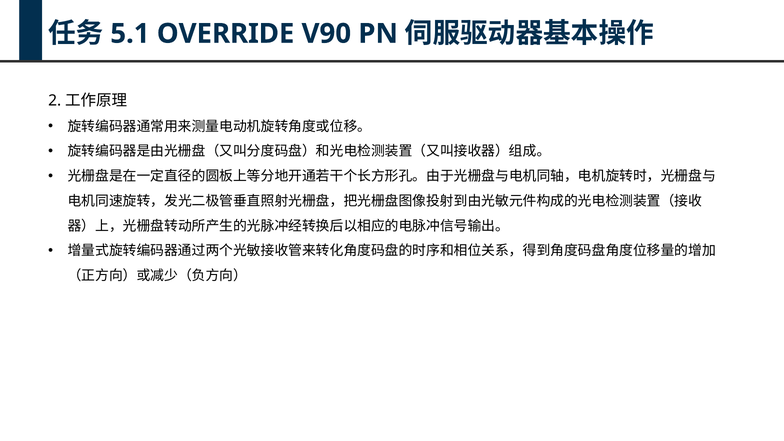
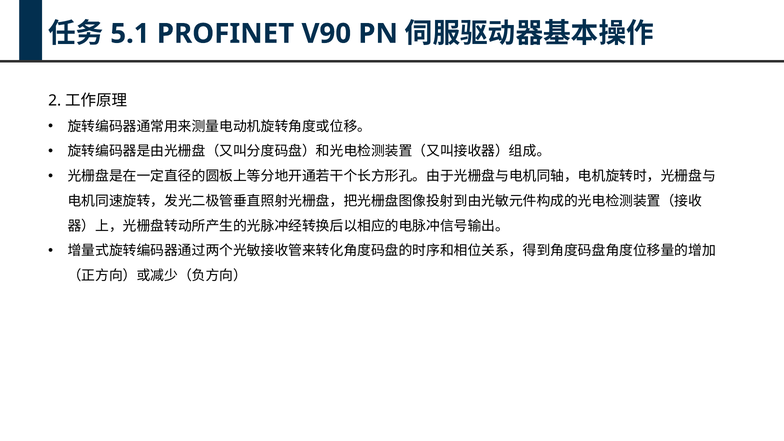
OVERRIDE: OVERRIDE -> PROFINET
